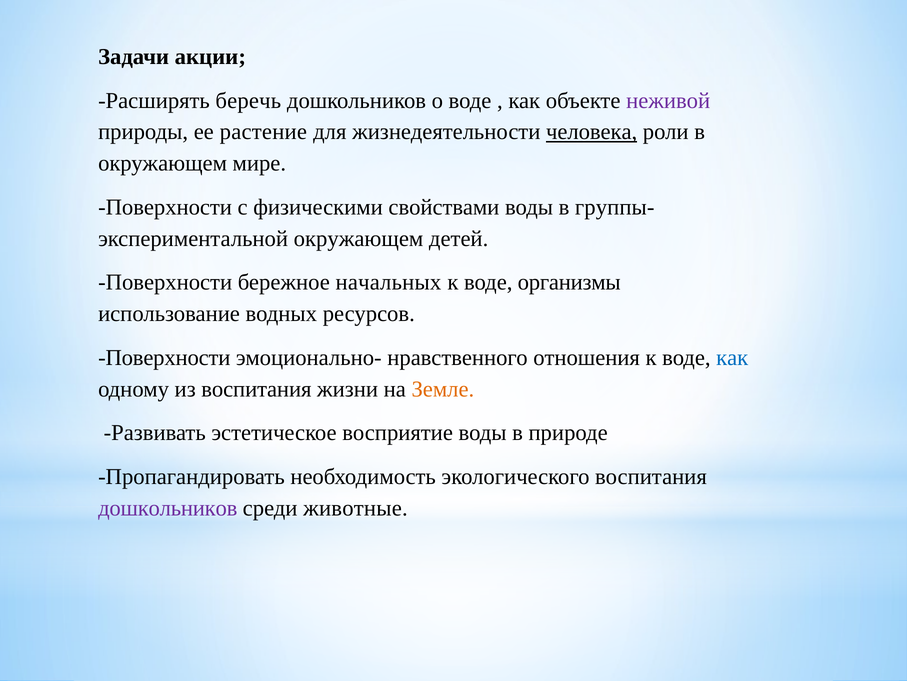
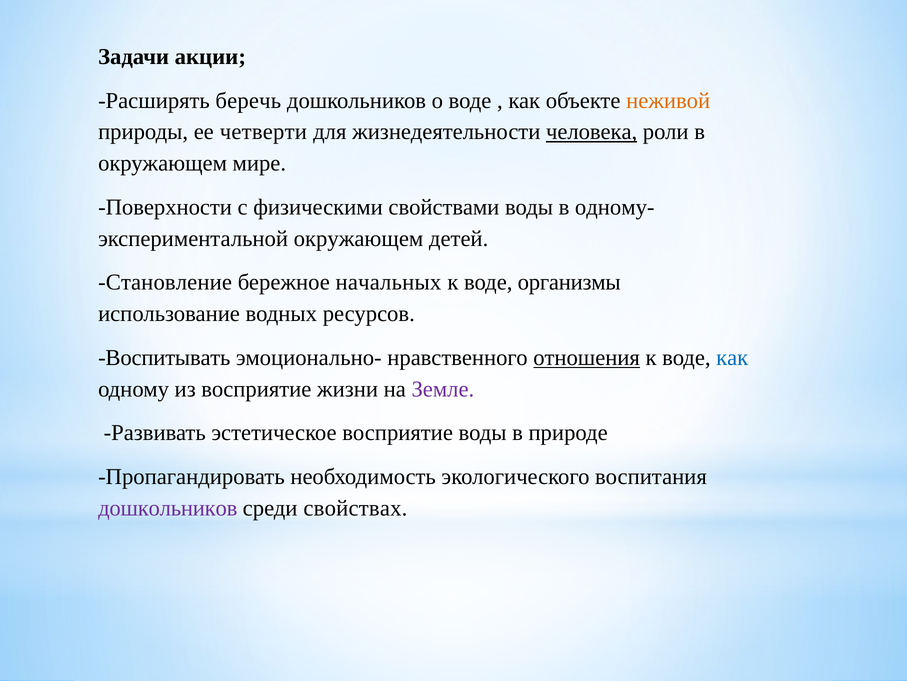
неживой colour: purple -> orange
растение: растение -> четверти
группы-: группы- -> одному-
Поверхности at (165, 282): Поверхности -> Становление
Поверхности at (164, 357): Поверхности -> Воспитывать
отношения underline: none -> present
из воспитания: воспитания -> восприятие
Земле colour: orange -> purple
животные: животные -> свойствах
